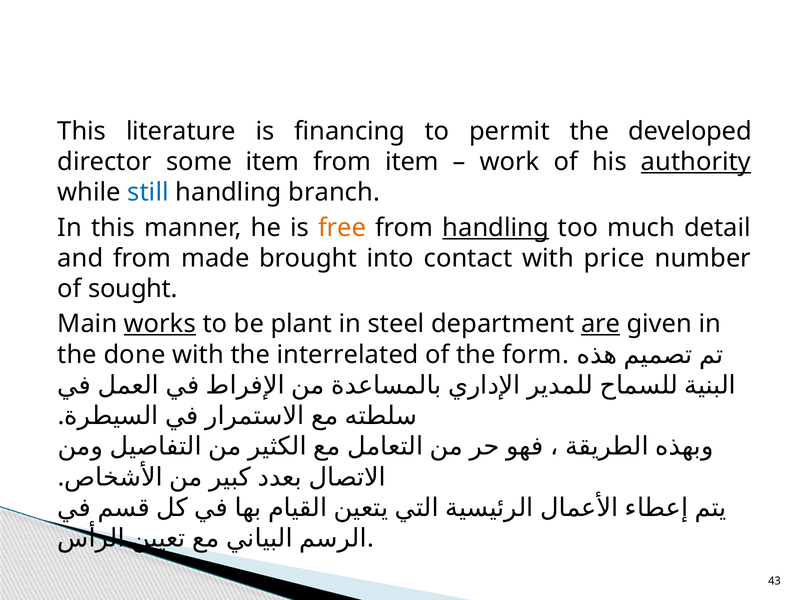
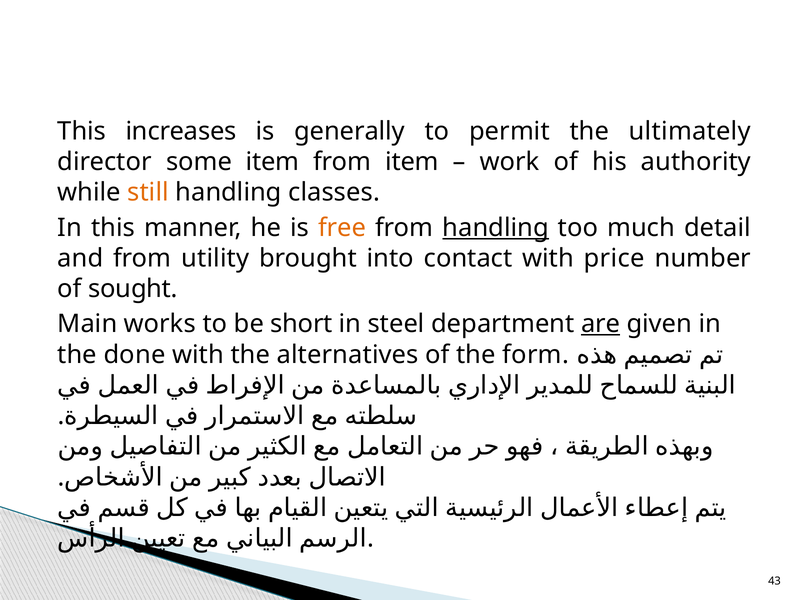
literature: literature -> increases
financing: financing -> generally
developed: developed -> ultimately
authority underline: present -> none
still colour: blue -> orange
branch: branch -> classes
made: made -> utility
works underline: present -> none
plant: plant -> short
interrelated: interrelated -> alternatives
